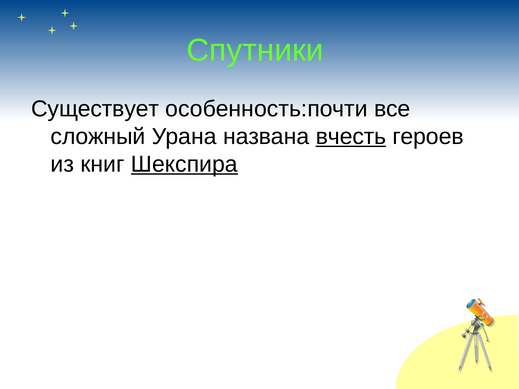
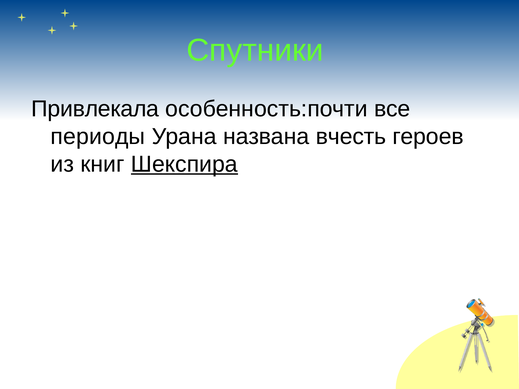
Существует: Существует -> Привлекала
сложный: сложный -> периоды
вчесть underline: present -> none
